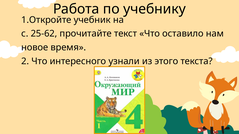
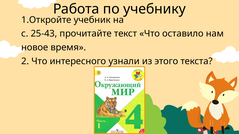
25-62: 25-62 -> 25-43
